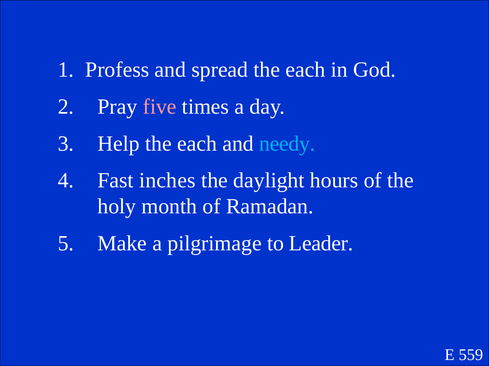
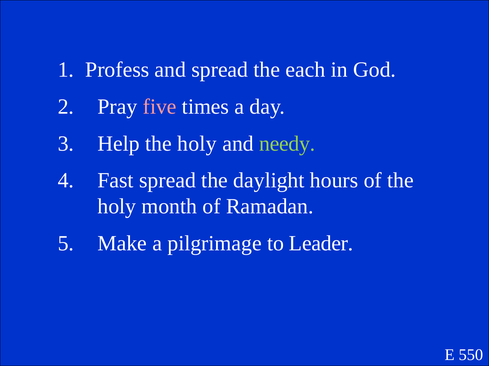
Help the each: each -> holy
needy colour: light blue -> light green
Fast inches: inches -> spread
559: 559 -> 550
